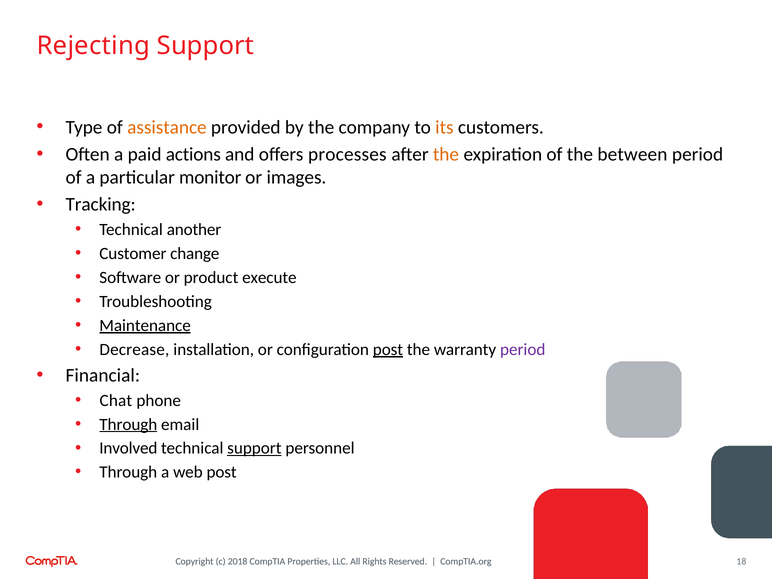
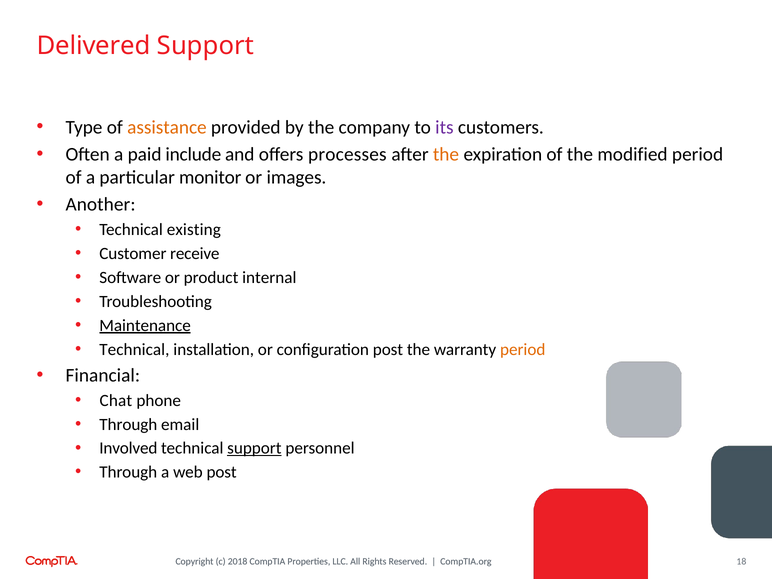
Rejecting: Rejecting -> Delivered
its colour: orange -> purple
actions: actions -> include
between: between -> modified
Tracking: Tracking -> Another
another: another -> existing
change: change -> receive
execute: execute -> internal
Decrease at (134, 349): Decrease -> Technical
post at (388, 349) underline: present -> none
period at (523, 349) colour: purple -> orange
Through at (128, 424) underline: present -> none
